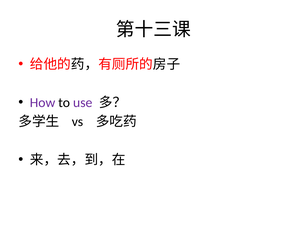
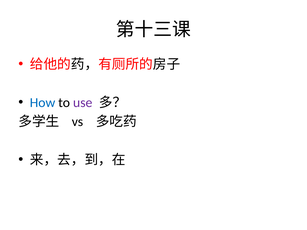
How colour: purple -> blue
